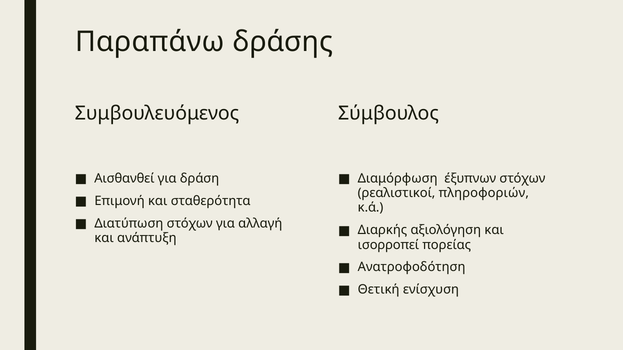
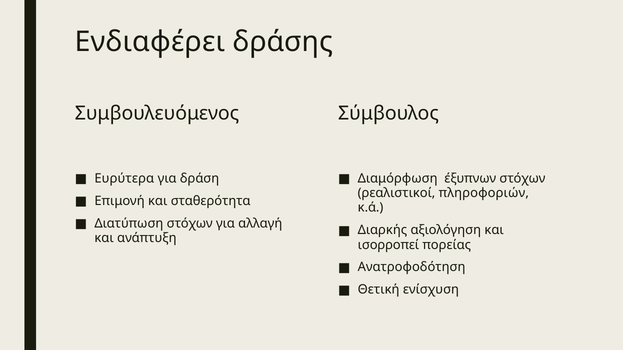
Παραπάνω: Παραπάνω -> Ενδιαφέρει
Αισθανθεί: Αισθανθεί -> Ευρύτερα
